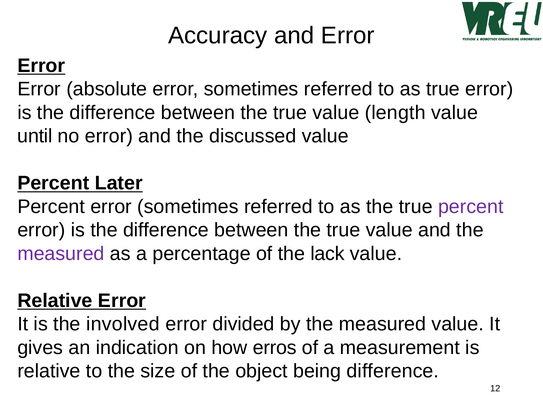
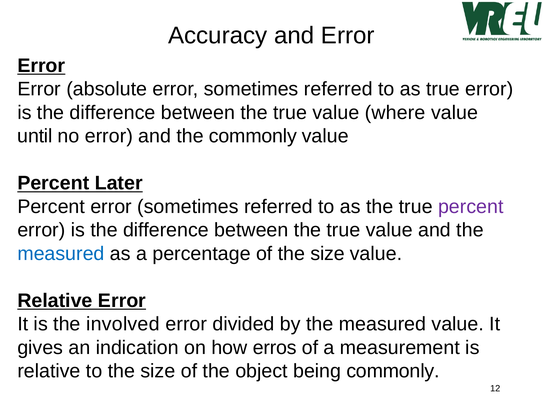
length: length -> where
the discussed: discussed -> commonly
measured at (61, 254) colour: purple -> blue
of the lack: lack -> size
being difference: difference -> commonly
